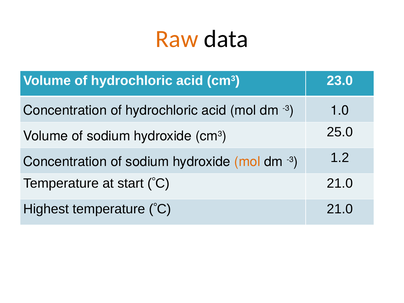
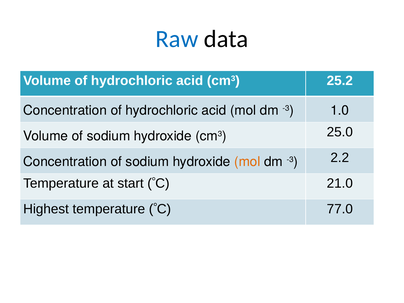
Raw colour: orange -> blue
23.0: 23.0 -> 25.2
1.2: 1.2 -> 2.2
21.0 at (340, 209): 21.0 -> 77.0
